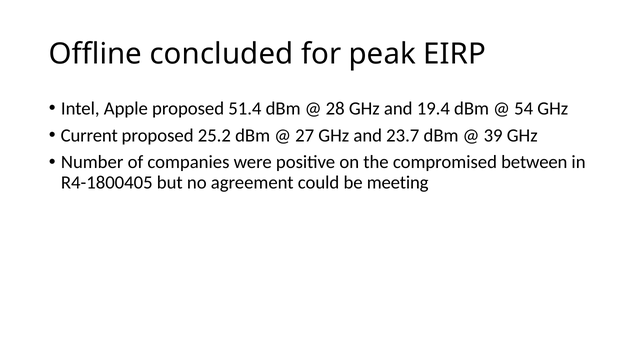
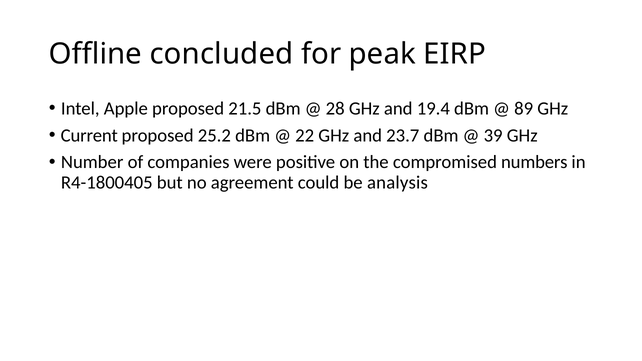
51.4: 51.4 -> 21.5
54: 54 -> 89
27: 27 -> 22
between: between -> numbers
meeting: meeting -> analysis
